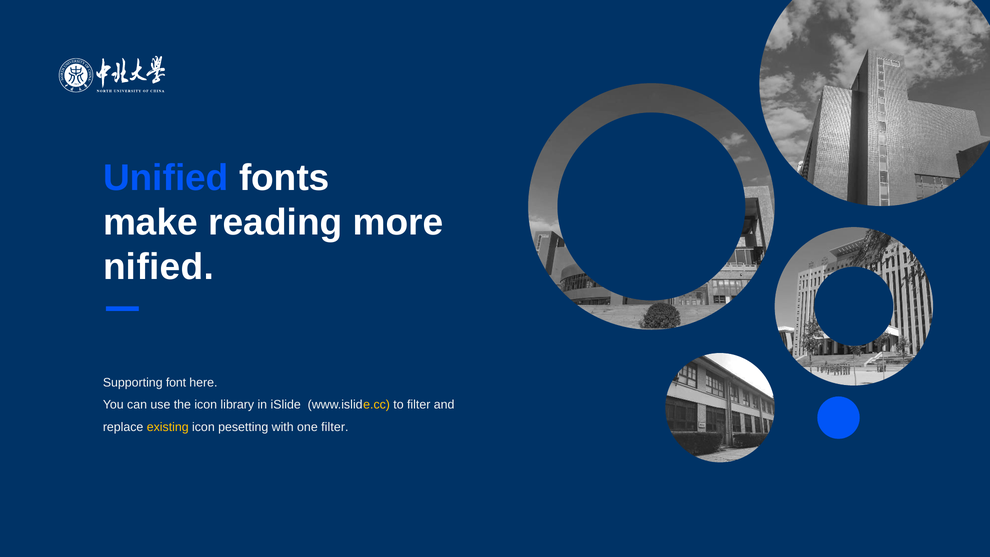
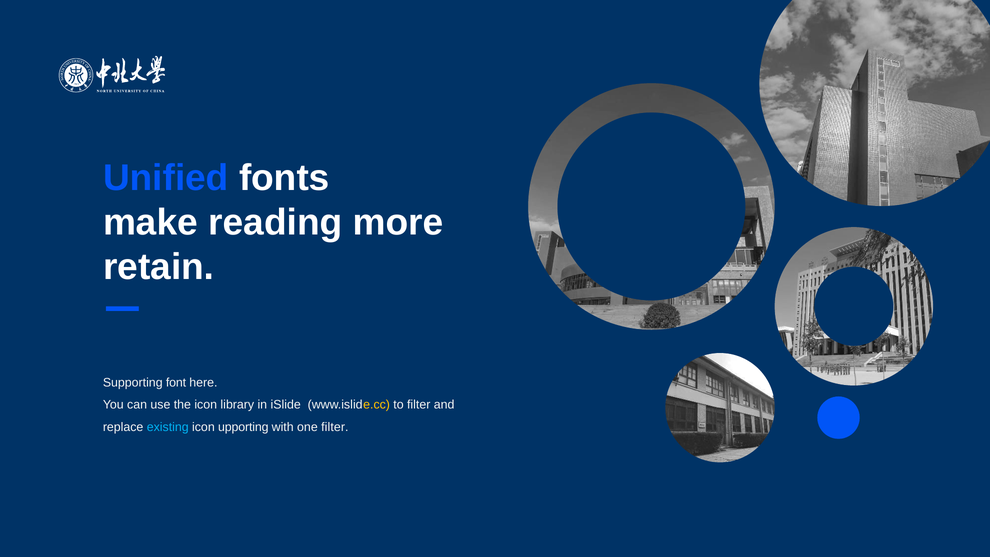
nified: nified -> retain
existing colour: yellow -> light blue
pesetting: pesetting -> upporting
